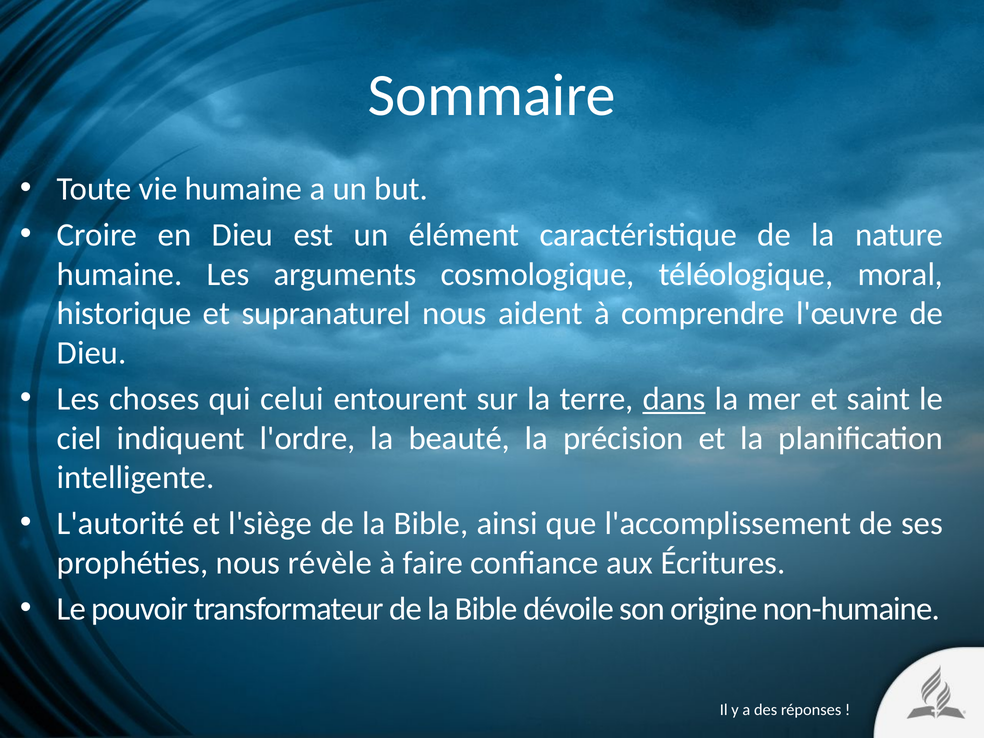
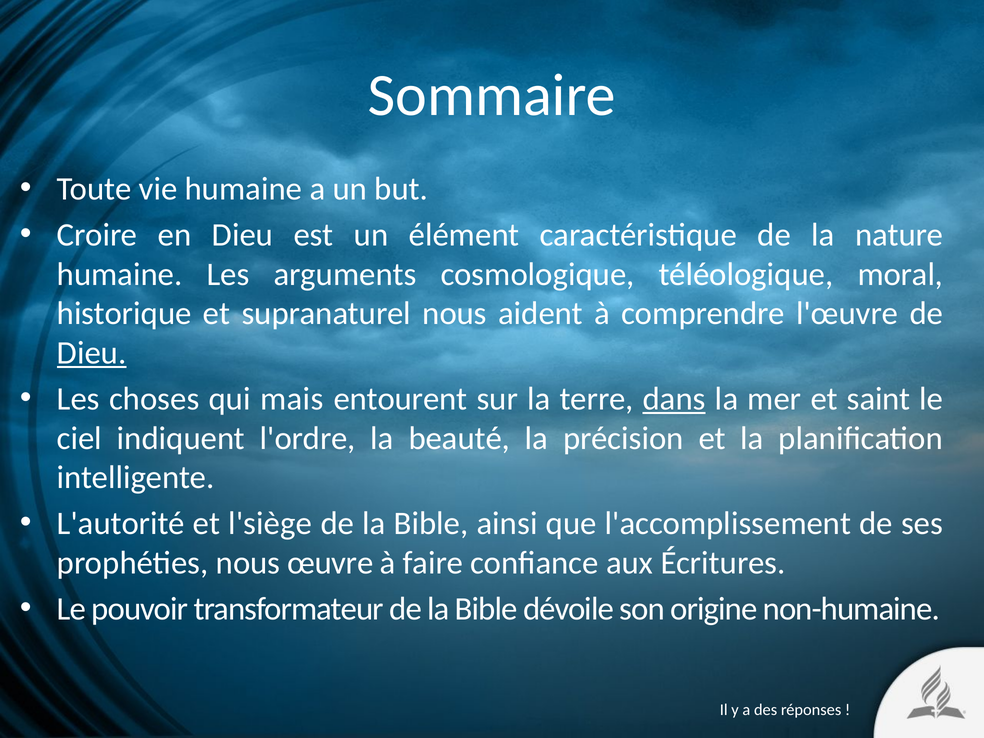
Dieu at (92, 353) underline: none -> present
celui: celui -> mais
révèle: révèle -> œuvre
